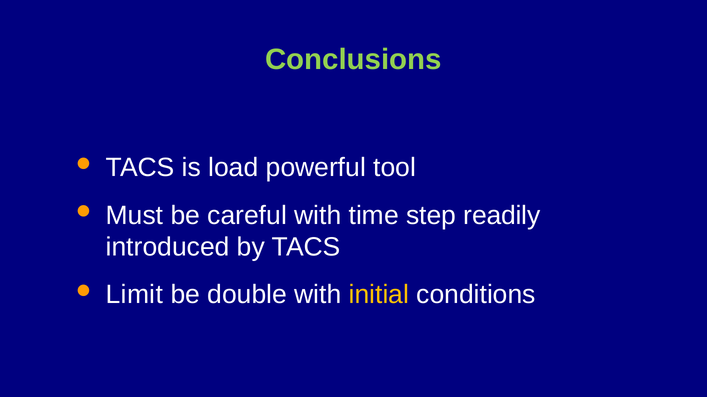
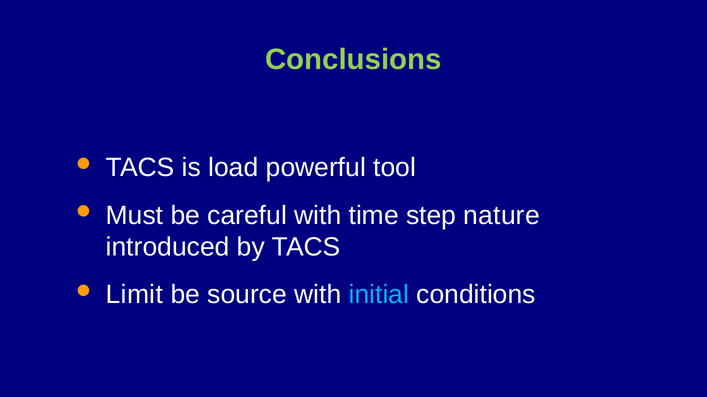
readily: readily -> nature
double: double -> source
initial colour: yellow -> light blue
